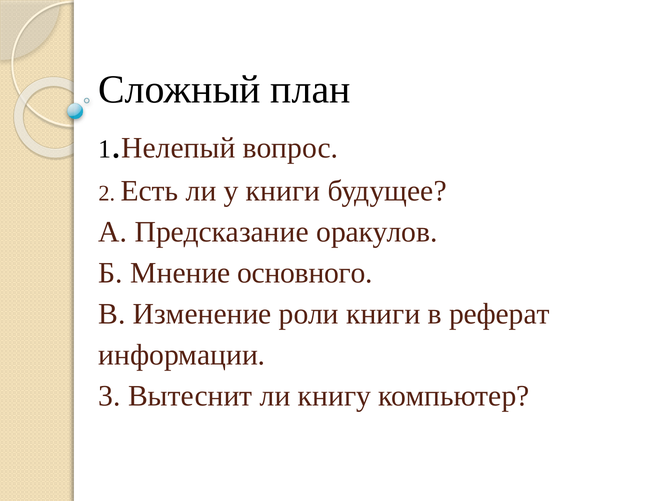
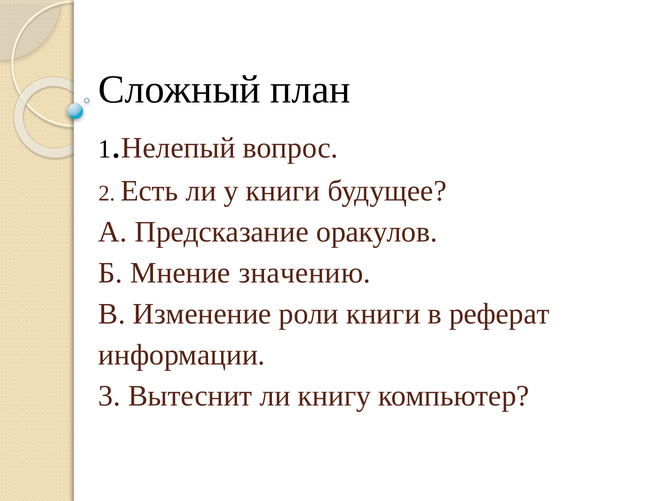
основного: основного -> значению
